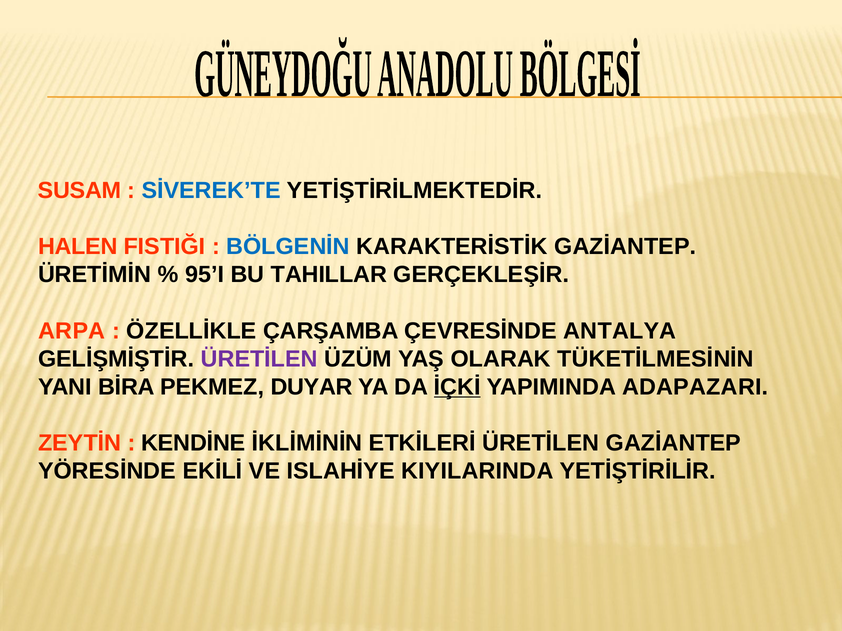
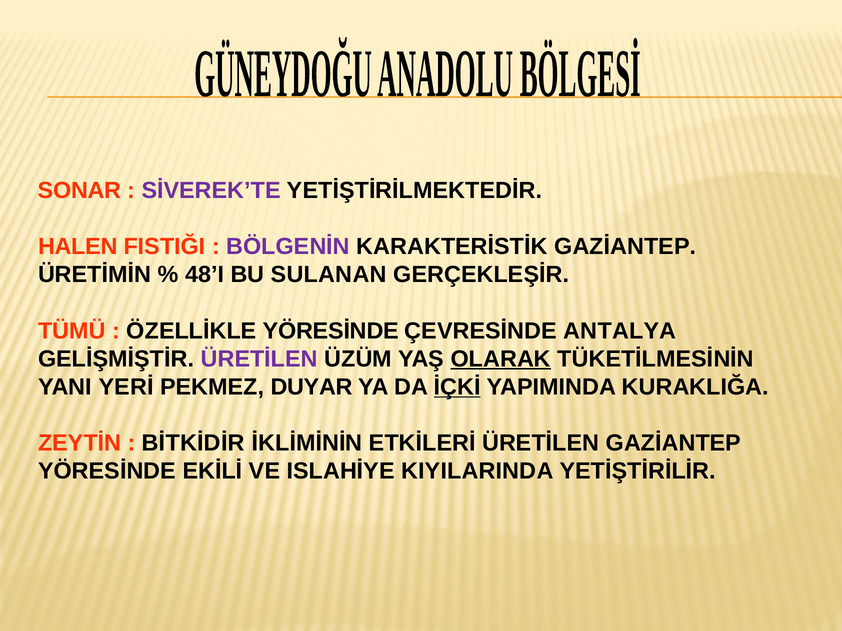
SUSAM: SUSAM -> SONAR
SİVEREK’TE colour: blue -> purple
BÖLGENİN colour: blue -> purple
95’I: 95’I -> 48’I
TAHILLAR: TAHILLAR -> SULANAN
ARPA: ARPA -> TÜMÜ
ÖZELLİKLE ÇARŞAMBA: ÇARŞAMBA -> YÖRESİNDE
OLARAK underline: none -> present
BİRA: BİRA -> YERİ
ADAPAZARI: ADAPAZARI -> KURAKLIĞA
KENDİNE: KENDİNE -> BİTKİDİR
